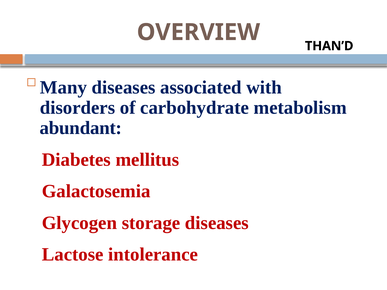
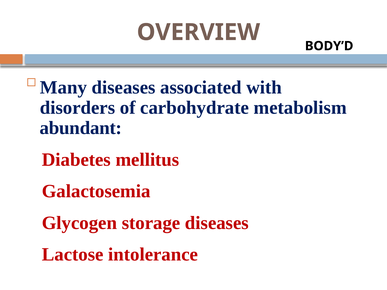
THAN’D: THAN’D -> BODY’D
